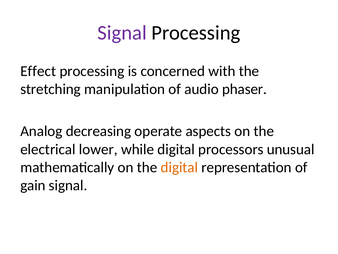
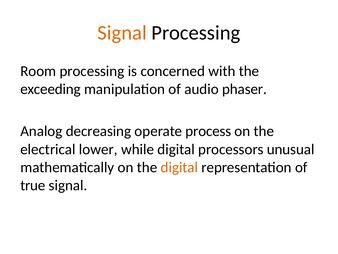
Signal at (122, 33) colour: purple -> orange
Effect: Effect -> Room
stretching: stretching -> exceeding
aspects: aspects -> process
gain: gain -> true
